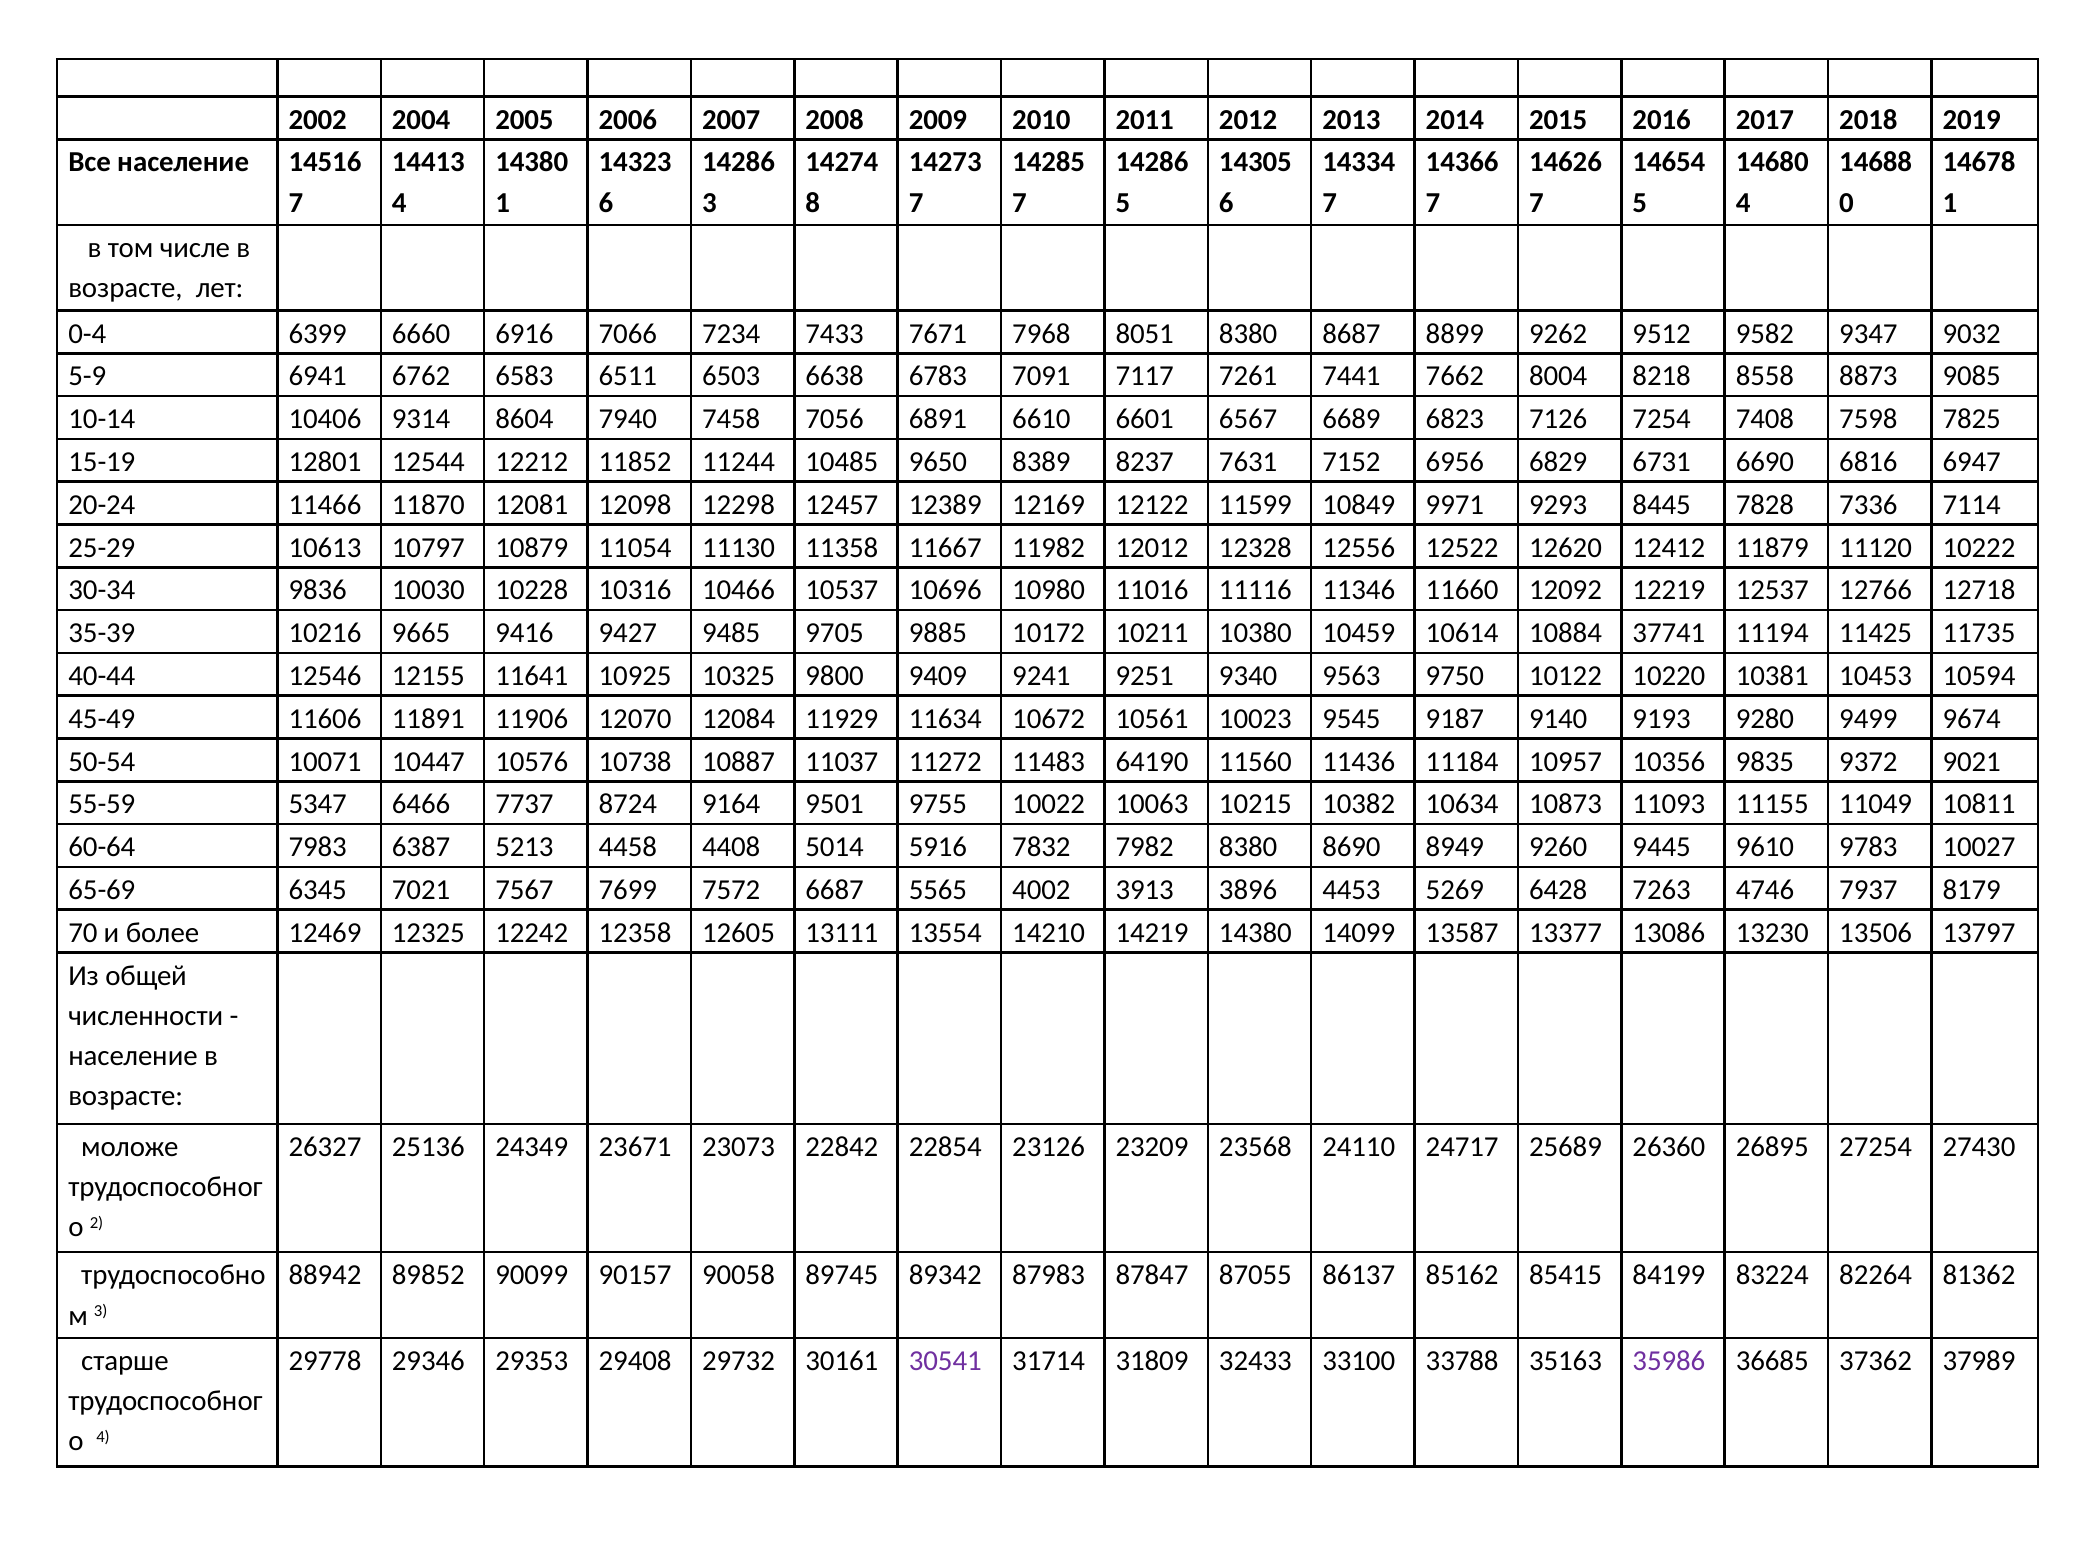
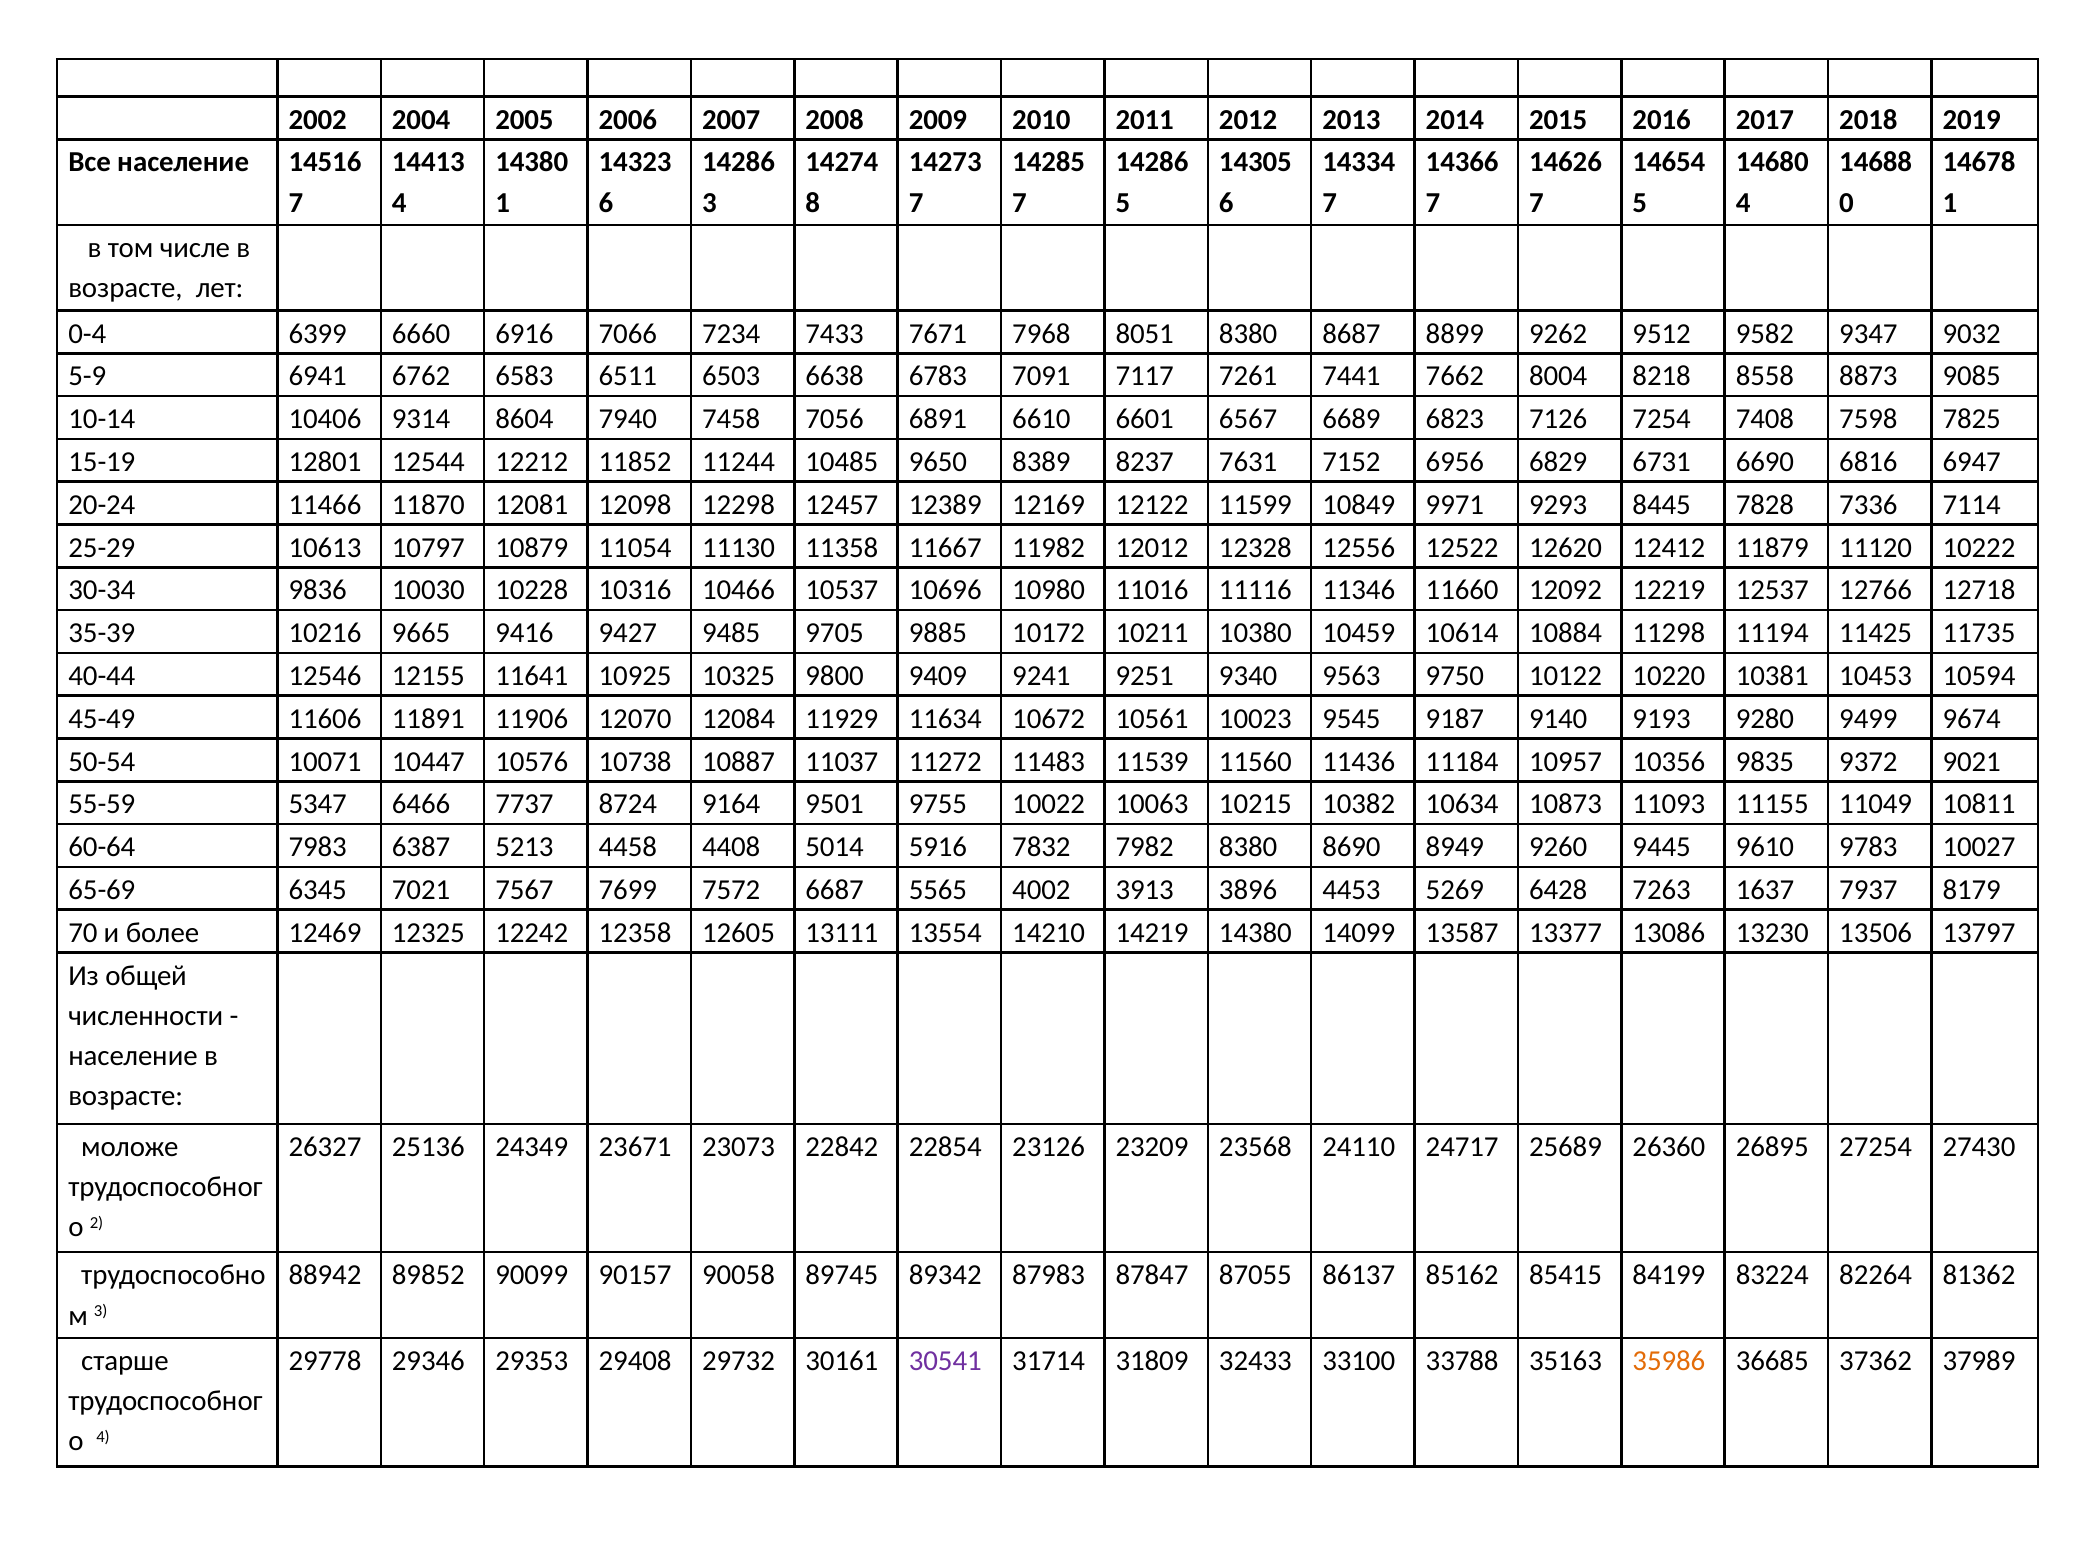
37741: 37741 -> 11298
64190: 64190 -> 11539
4746: 4746 -> 1637
35986 colour: purple -> orange
